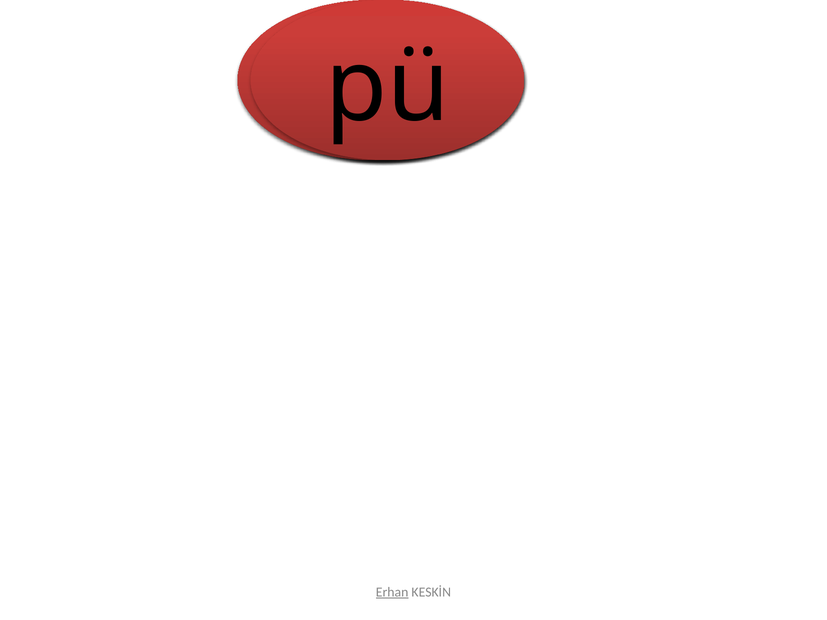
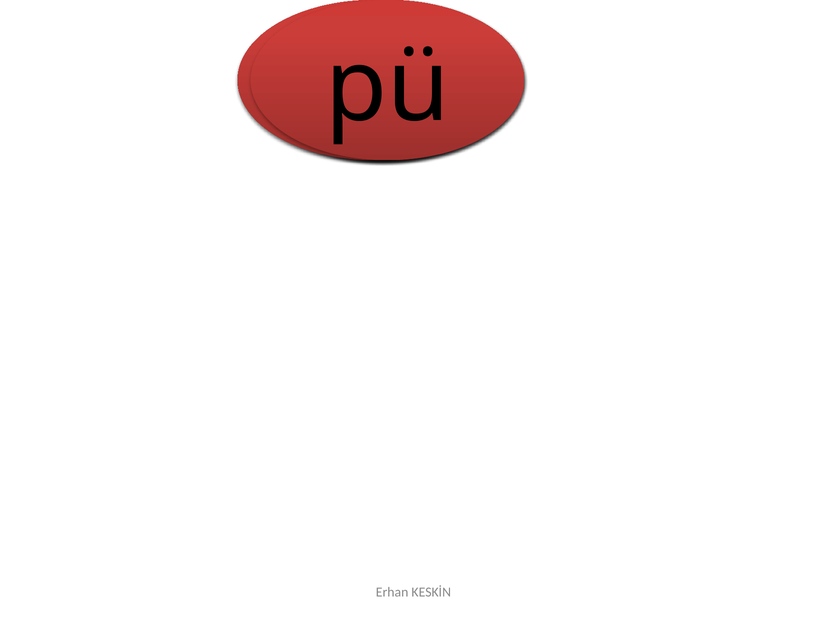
Erhan underline: present -> none
